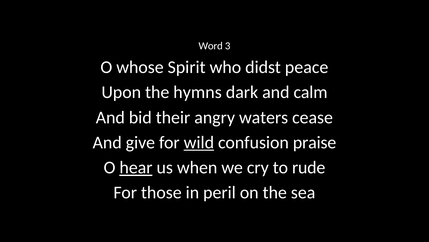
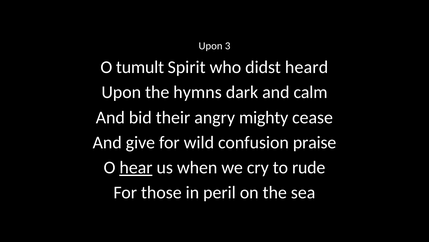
Word at (211, 46): Word -> Upon
whose: whose -> tumult
peace: peace -> heard
waters: waters -> mighty
wild underline: present -> none
